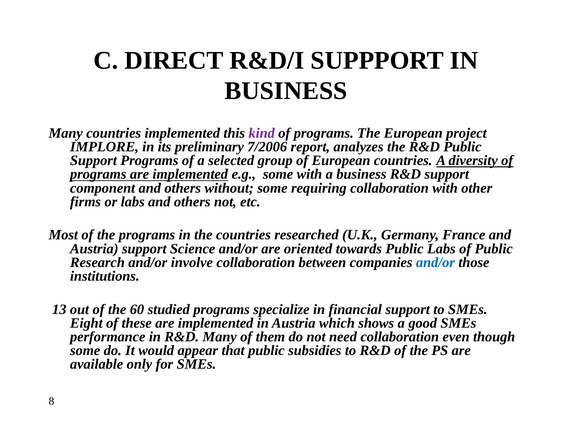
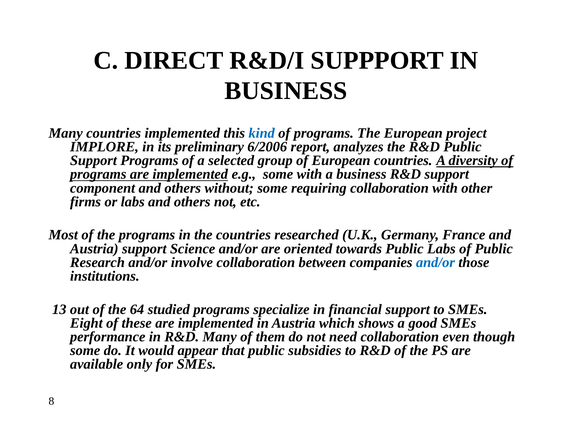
kind colour: purple -> blue
7/2006: 7/2006 -> 6/2006
60: 60 -> 64
